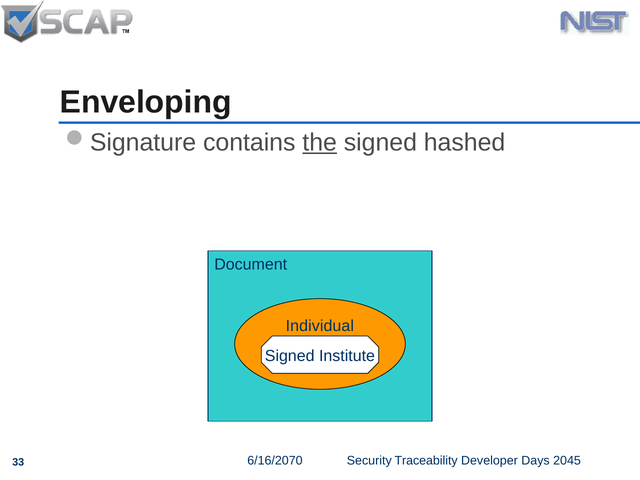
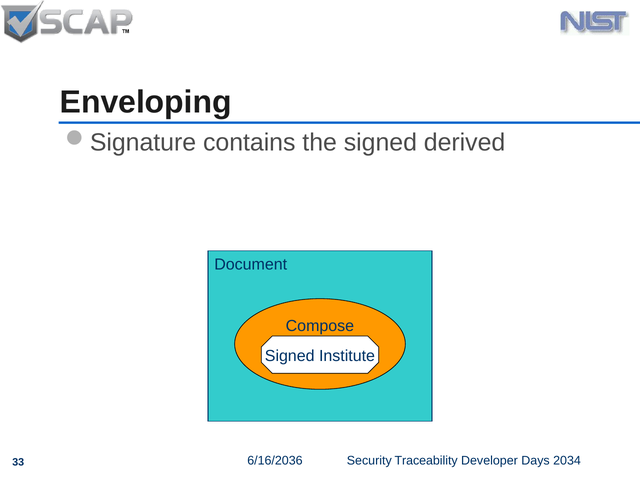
the underline: present -> none
hashed: hashed -> derived
Individual: Individual -> Compose
2045: 2045 -> 2034
6/16/2070: 6/16/2070 -> 6/16/2036
